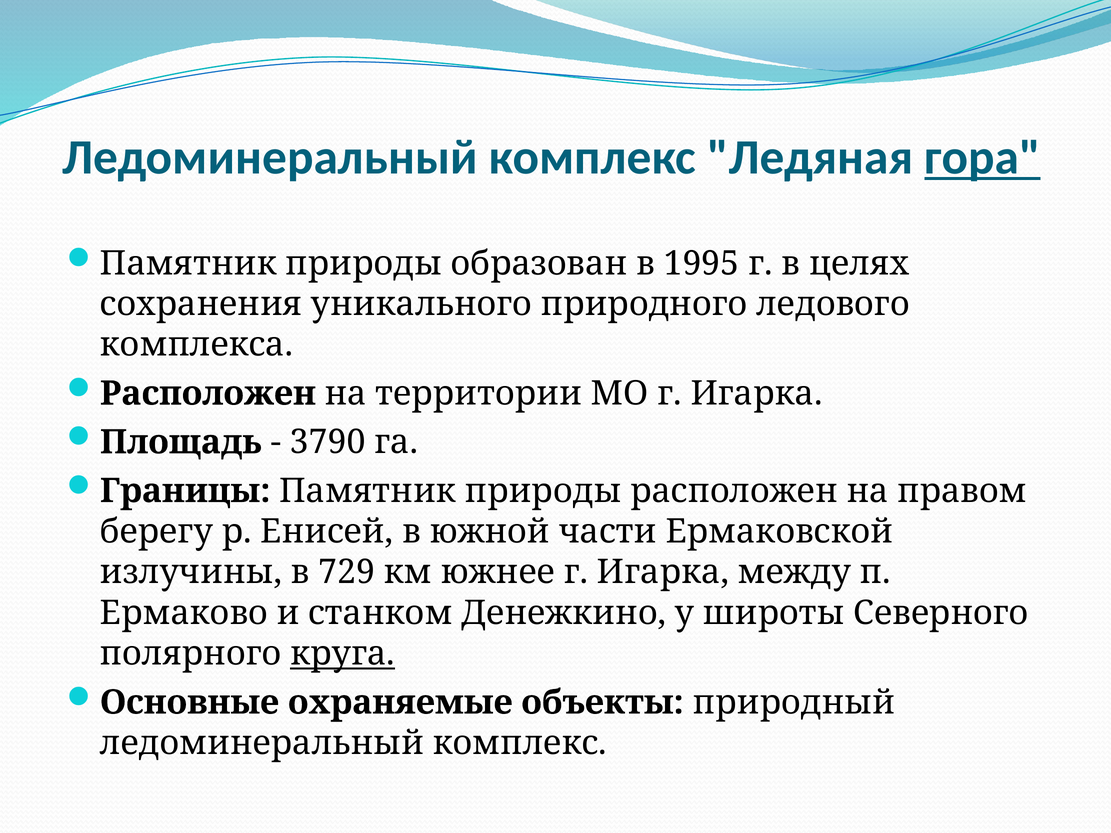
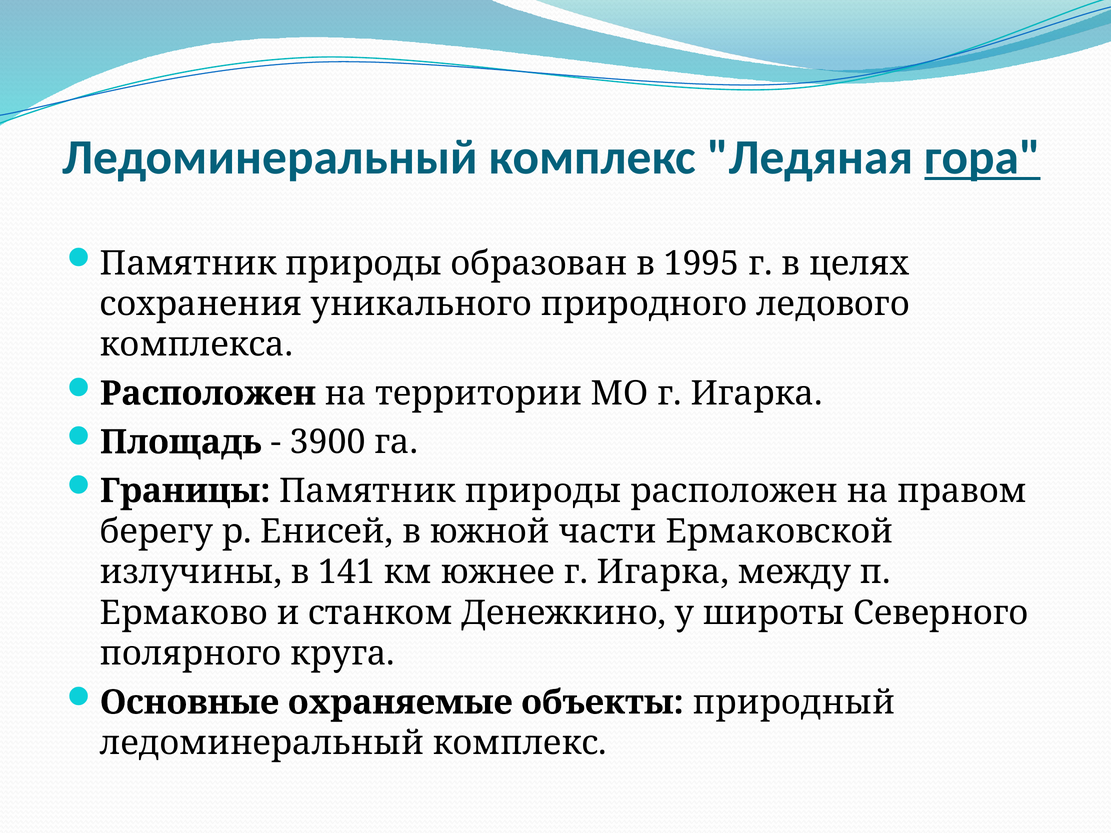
3790: 3790 -> 3900
729: 729 -> 141
круга underline: present -> none
